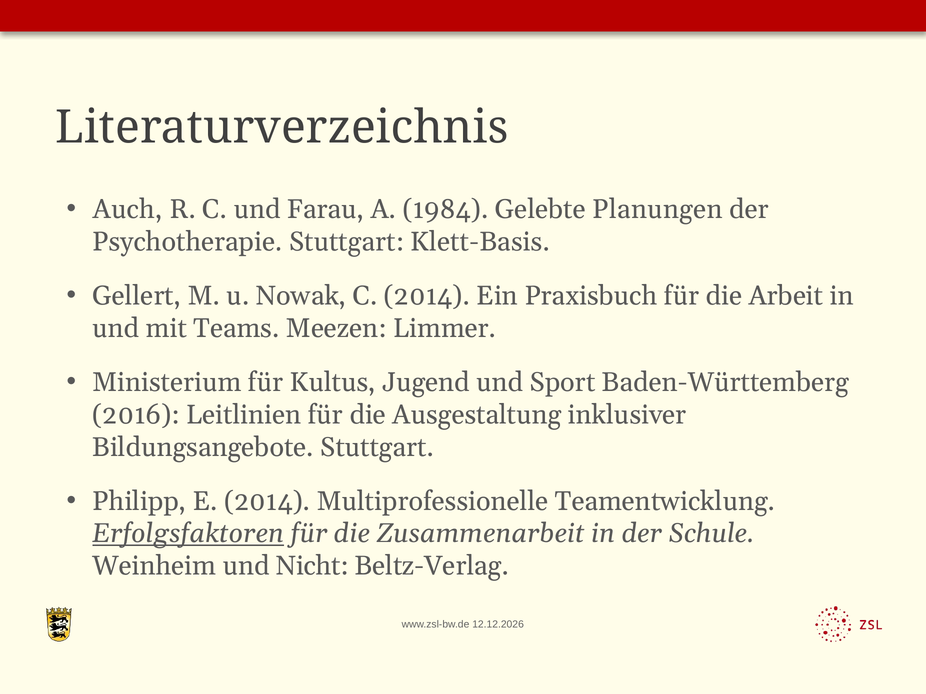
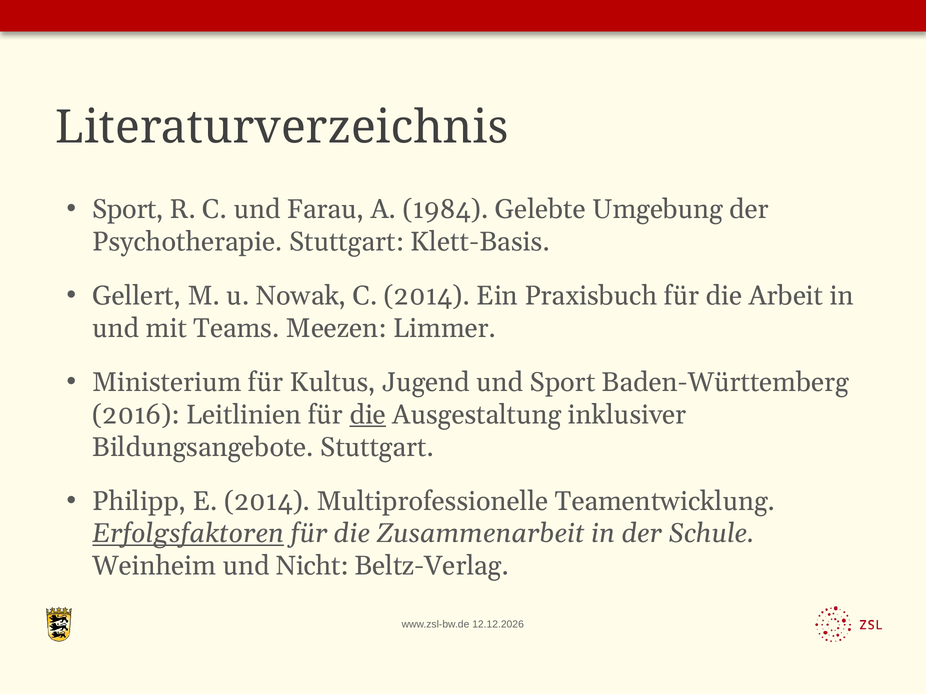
Auch at (128, 210): Auch -> Sport
Planungen: Planungen -> Umgebung
die at (368, 415) underline: none -> present
